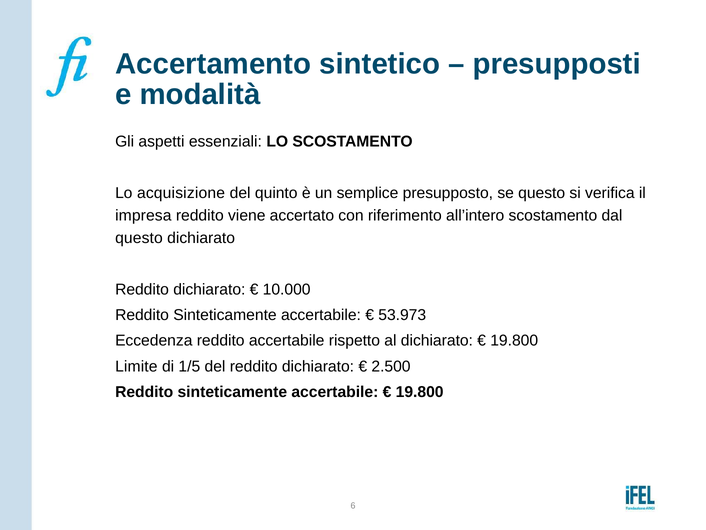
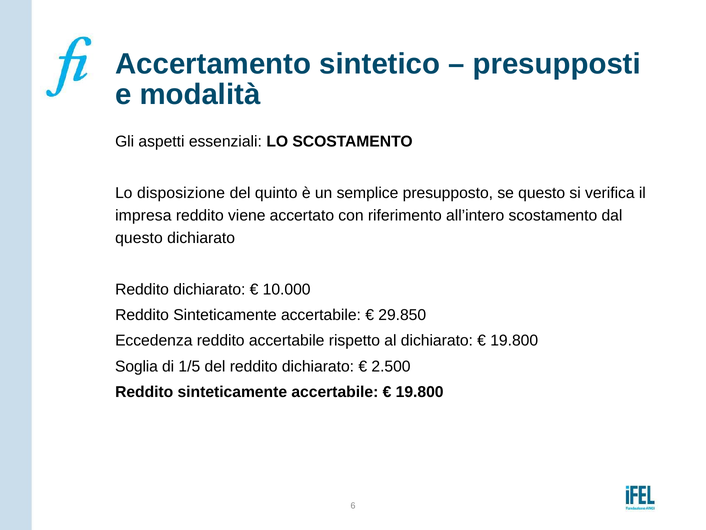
acquisizione: acquisizione -> disposizione
53.973: 53.973 -> 29.850
Limite: Limite -> Soglia
